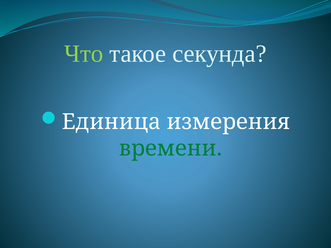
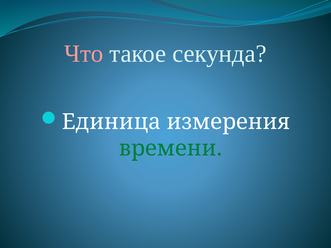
Что colour: light green -> pink
